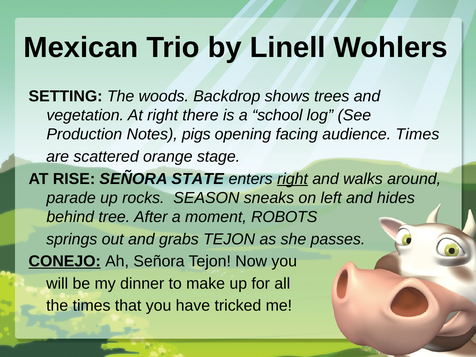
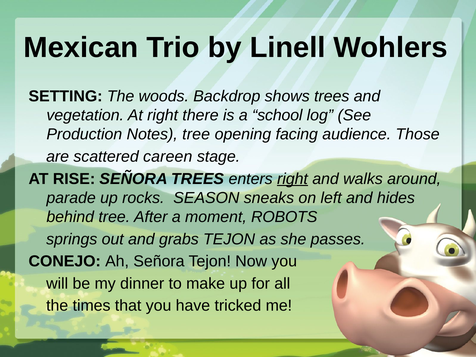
Notes pigs: pigs -> tree
audience Times: Times -> Those
orange: orange -> careen
SEÑORA STATE: STATE -> TREES
CONEJO underline: present -> none
